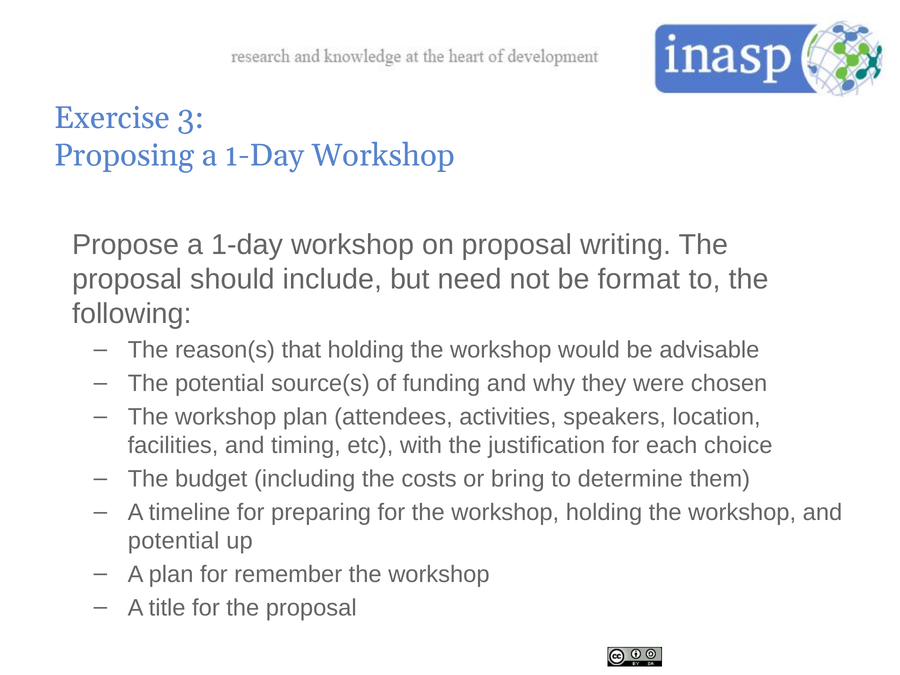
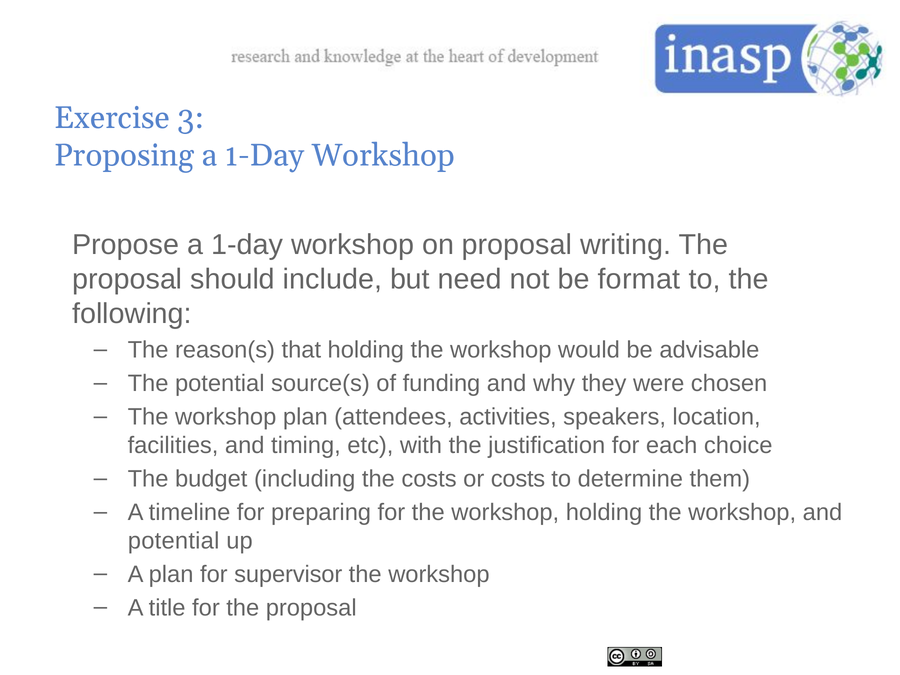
or bring: bring -> costs
remember: remember -> supervisor
